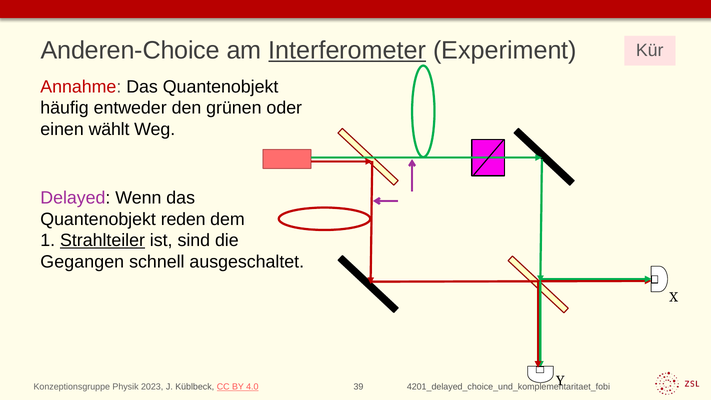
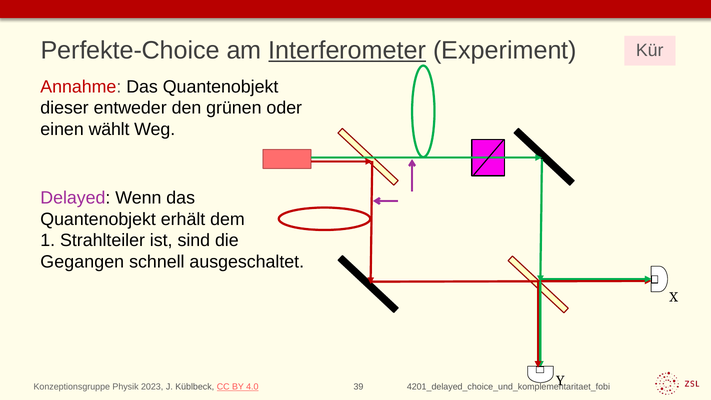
Anderen-Choice: Anderen-Choice -> Perfekte-Choice
häufig: häufig -> dieser
reden: reden -> erhält
Strahlteiler underline: present -> none
